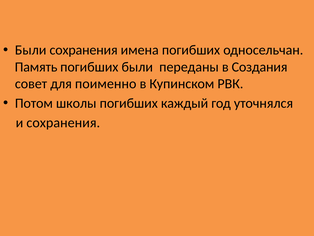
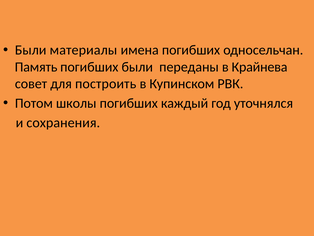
Были сохранения: сохранения -> материалы
Создания: Создания -> Крайнева
поименно: поименно -> построить
